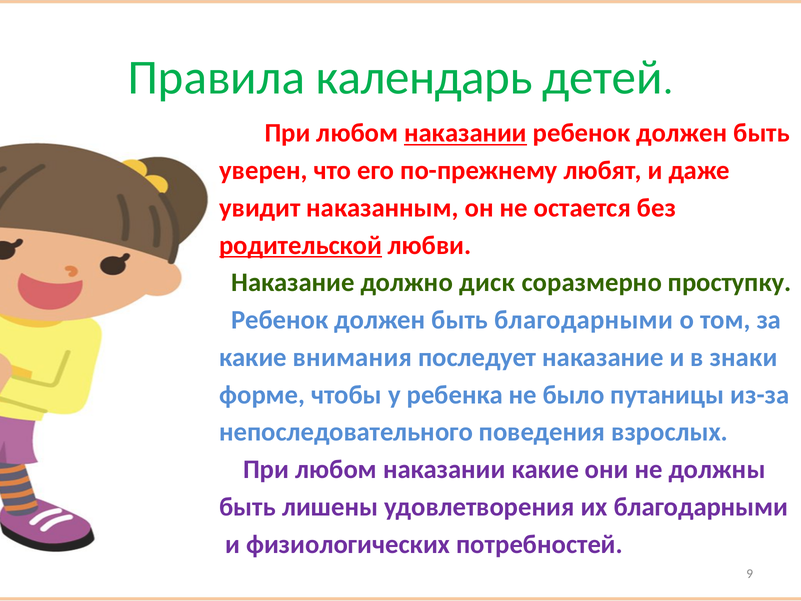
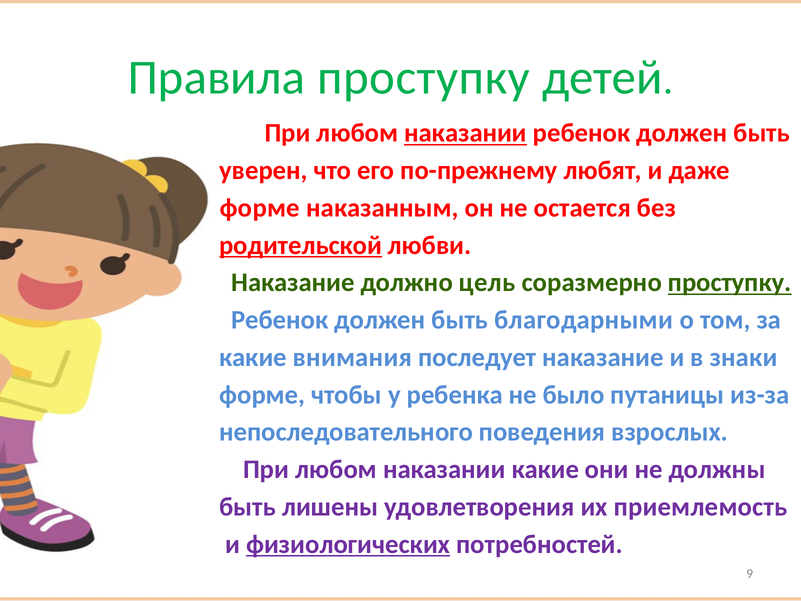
Правила календарь: календарь -> проступку
увидит at (260, 208): увидит -> форме
диск: диск -> цель
проступку at (730, 283) underline: none -> present
их благодарными: благодарными -> приемлемость
физиологических underline: none -> present
